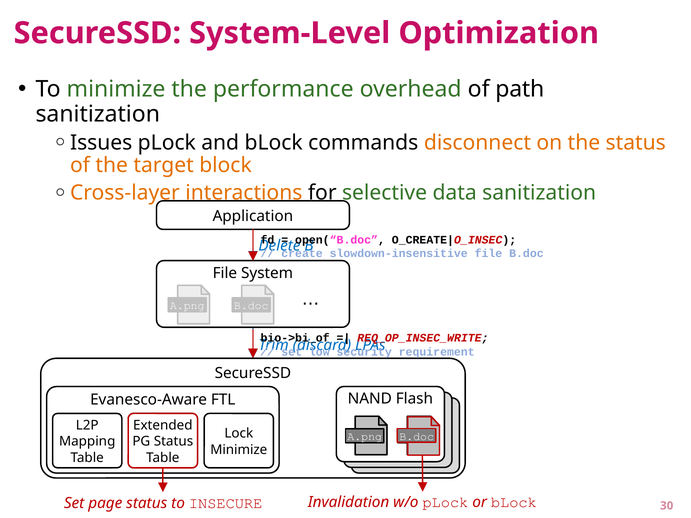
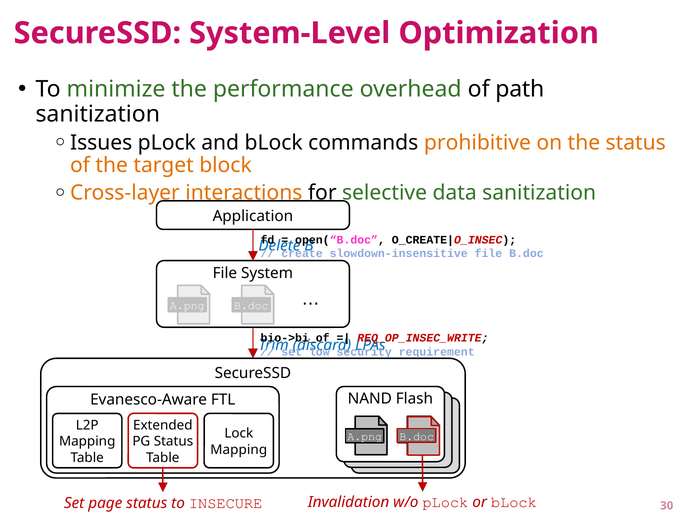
disconnect: disconnect -> prohibitive
Minimize at (239, 450): Minimize -> Mapping
